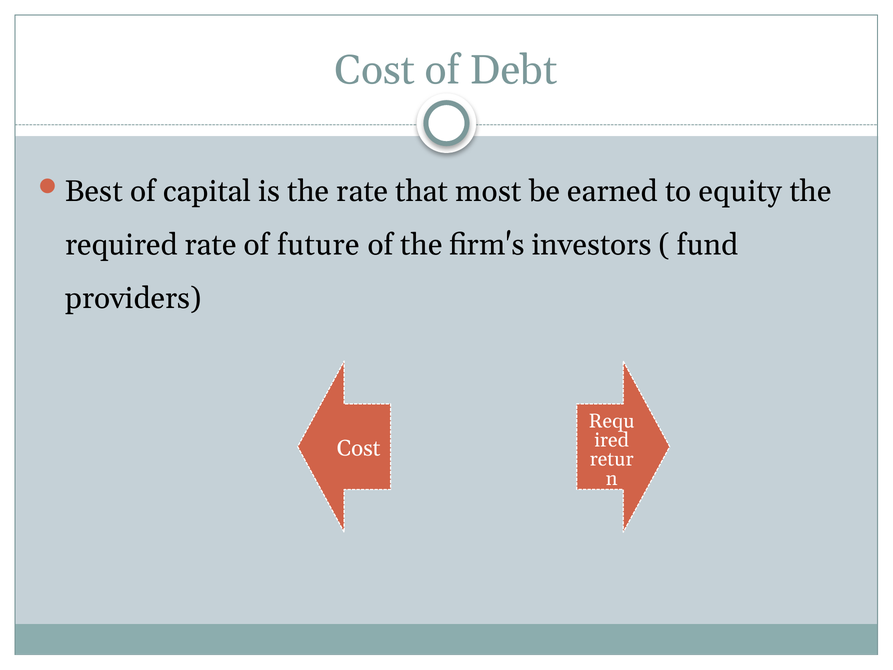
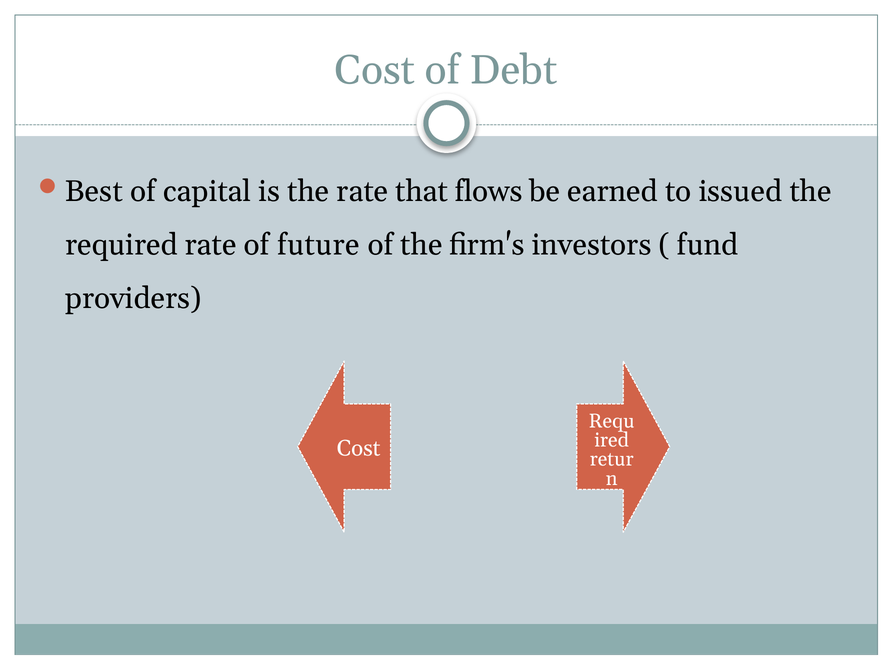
most: most -> flows
equity: equity -> issued
